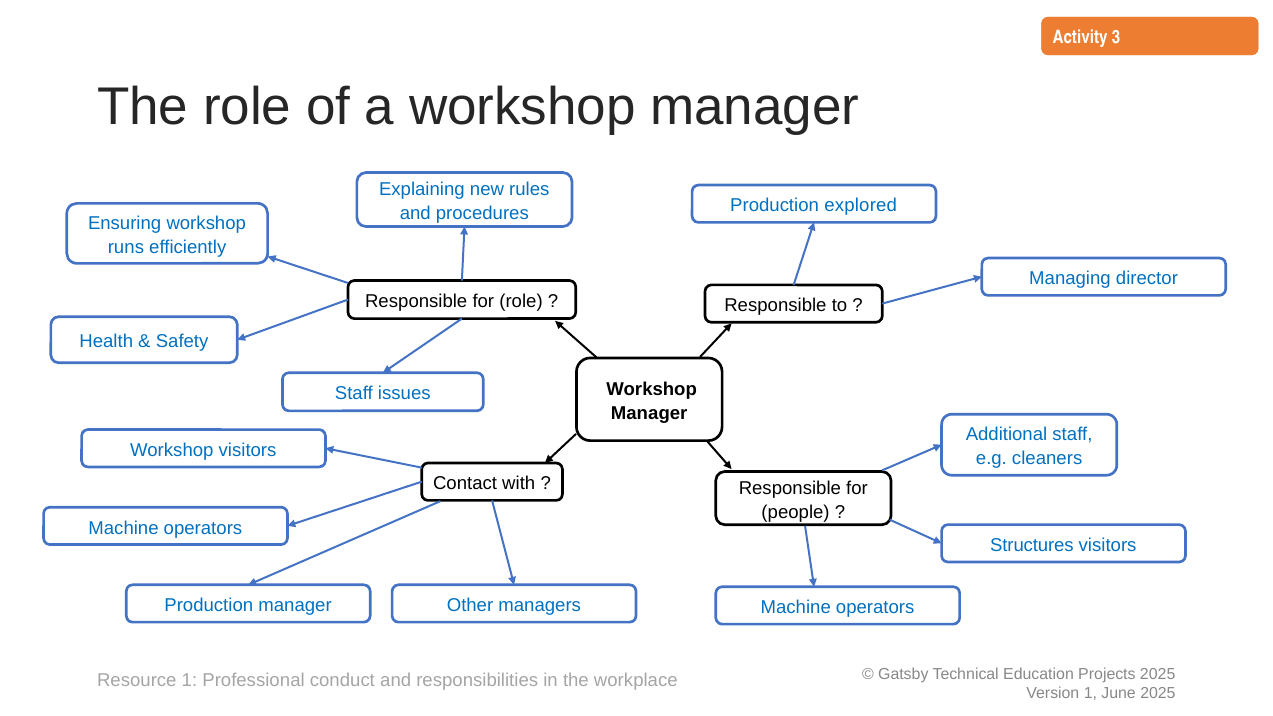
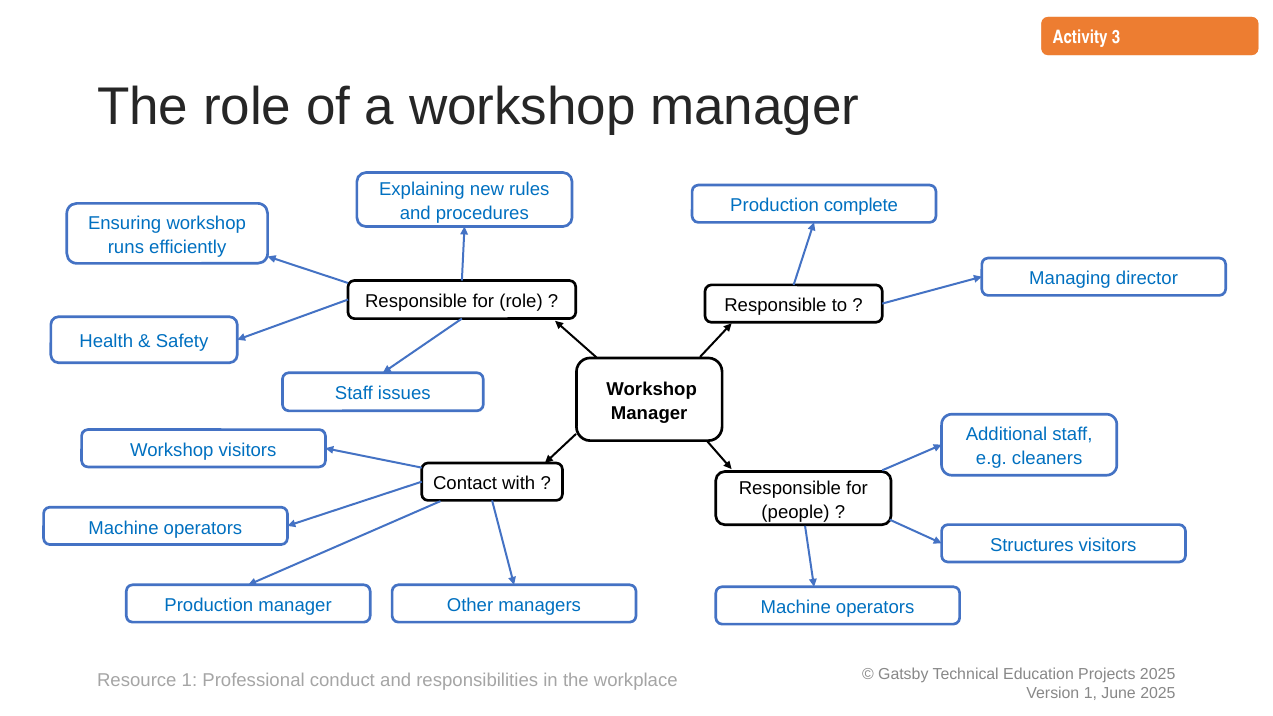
explored: explored -> complete
